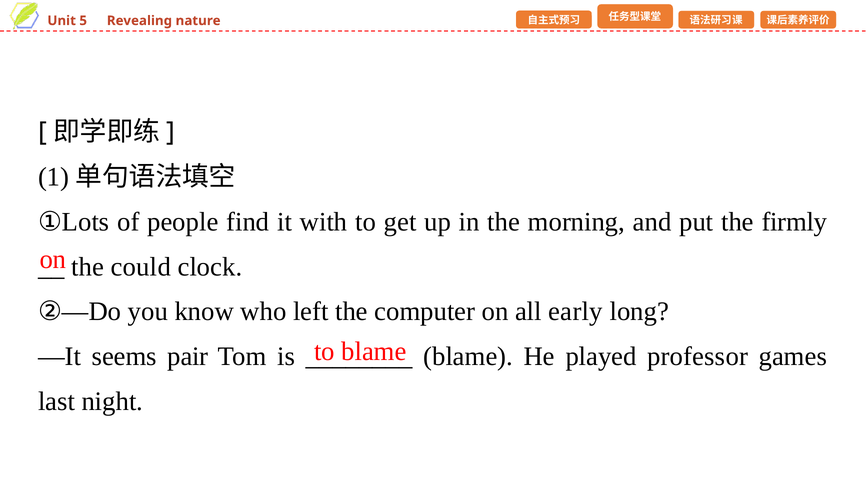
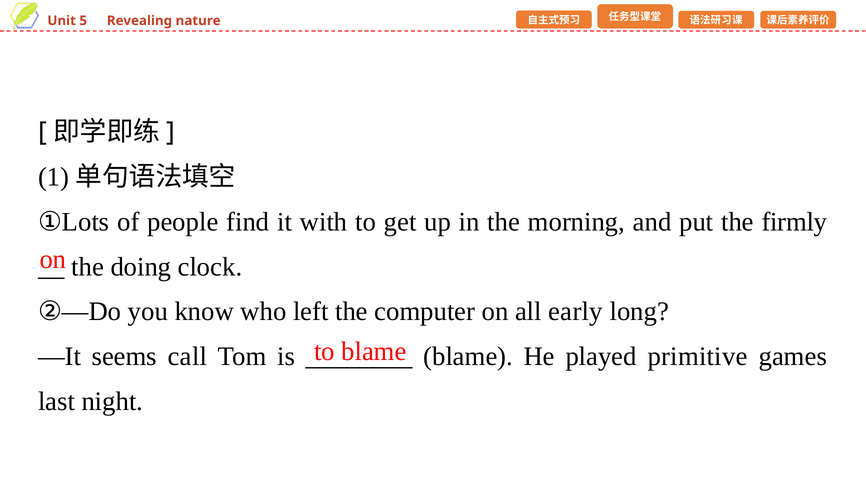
could: could -> doing
pair: pair -> call
professor: professor -> primitive
